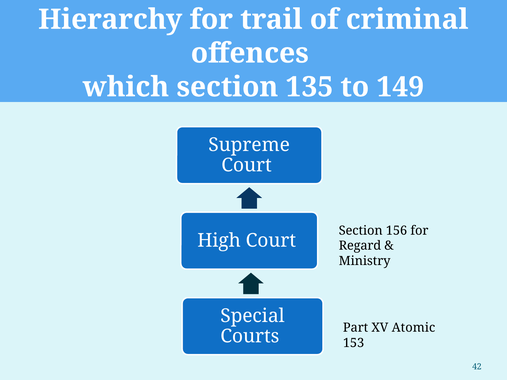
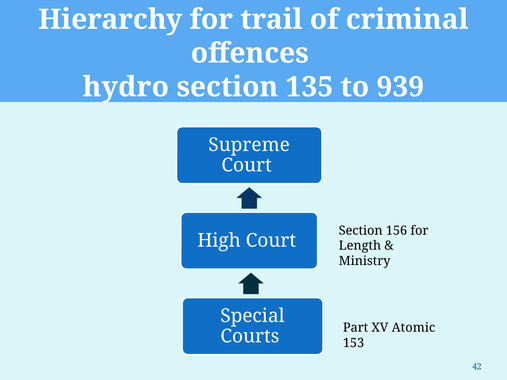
which: which -> hydro
149: 149 -> 939
Regard: Regard -> Length
